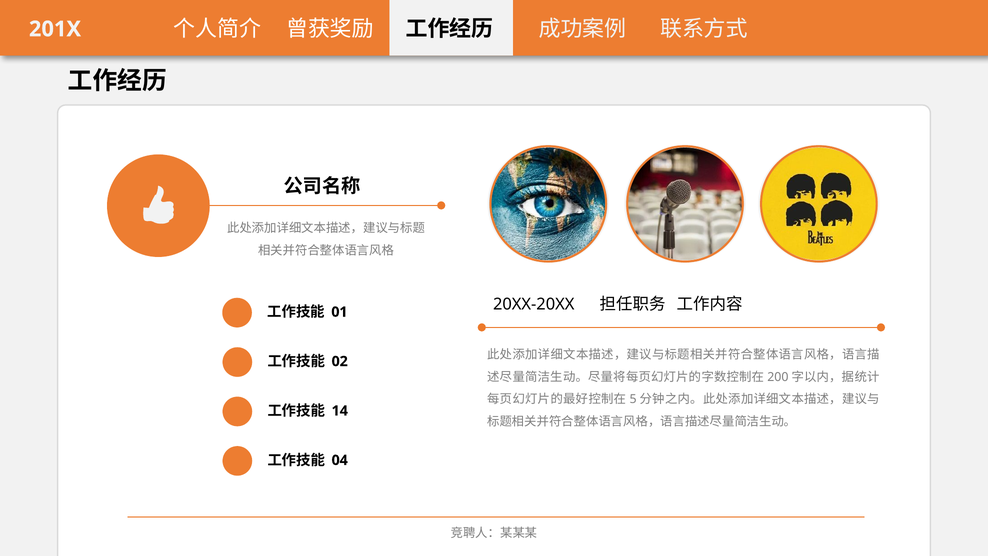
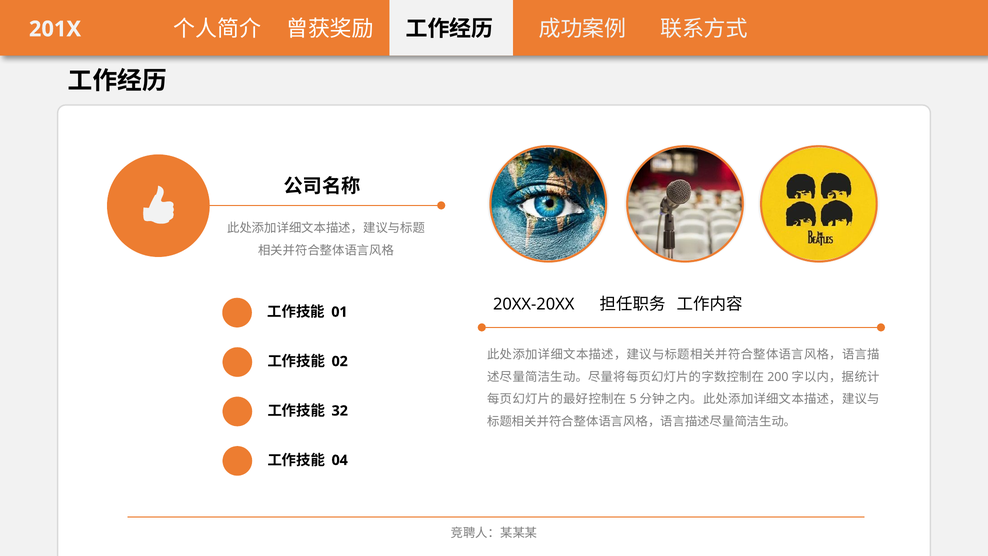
14: 14 -> 32
